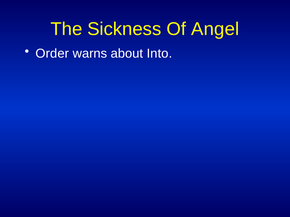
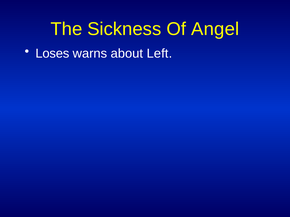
Order: Order -> Loses
Into: Into -> Left
